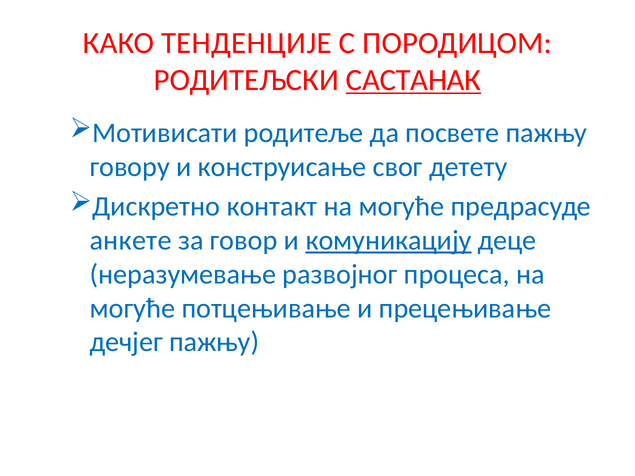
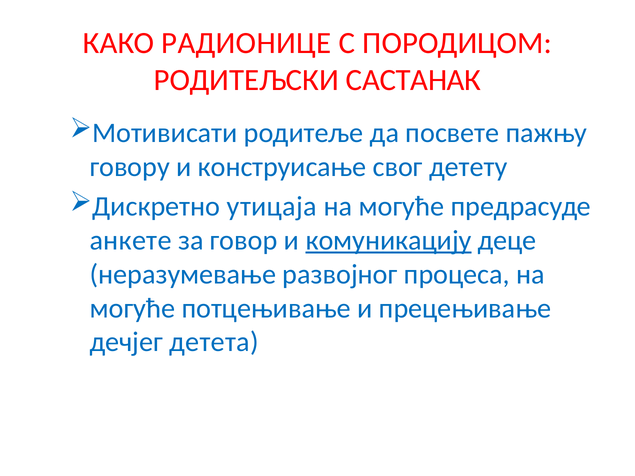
ТЕНДЕНЦИЈЕ: ТЕНДЕНЦИЈЕ -> РАДИОНИЦЕ
САСТАНАК underline: present -> none
контакт: контакт -> утицаја
дечјег пажњу: пажњу -> детета
